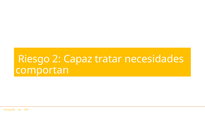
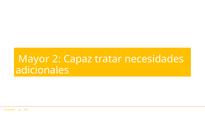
Riesgo: Riesgo -> Mayor
comportan: comportan -> adicionales
